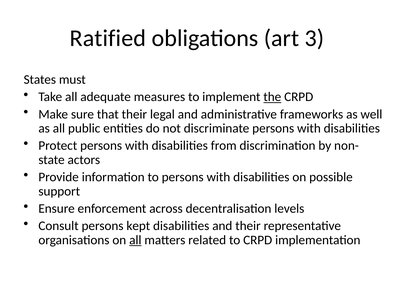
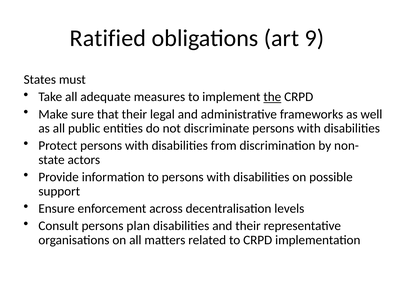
3: 3 -> 9
kept: kept -> plan
all at (135, 240) underline: present -> none
